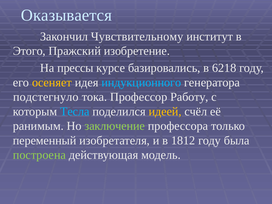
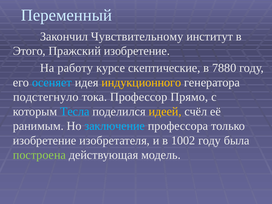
Оказывается: Оказывается -> Переменный
прессы: прессы -> работу
базировались: базировались -> скептические
6218: 6218 -> 7880
осеняет colour: yellow -> light blue
индукционного colour: light blue -> yellow
Работу: Работу -> Прямо
заключение colour: light green -> light blue
переменный at (45, 140): переменный -> изобретение
1812: 1812 -> 1002
